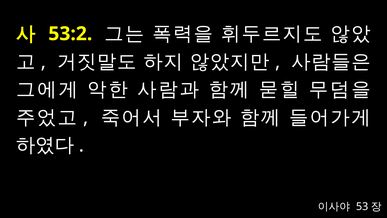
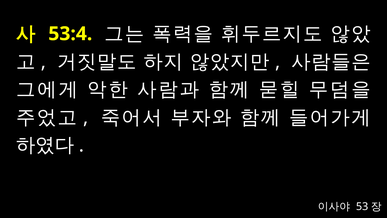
53:2: 53:2 -> 53:4
